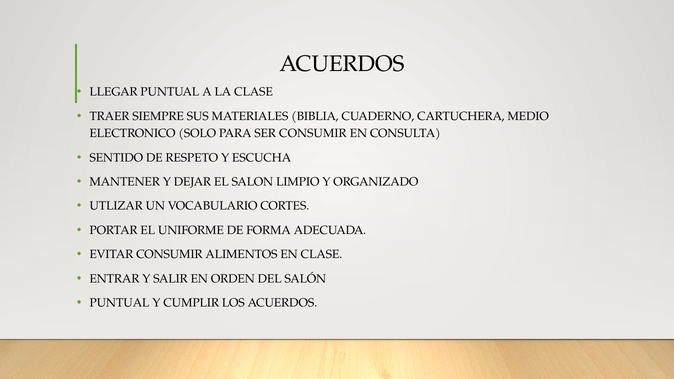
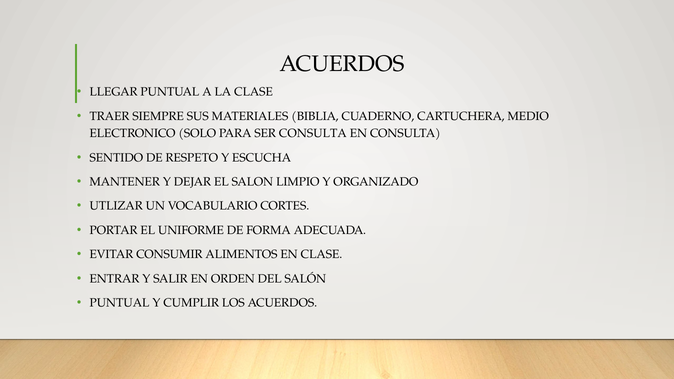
SER CONSUMIR: CONSUMIR -> CONSULTA
